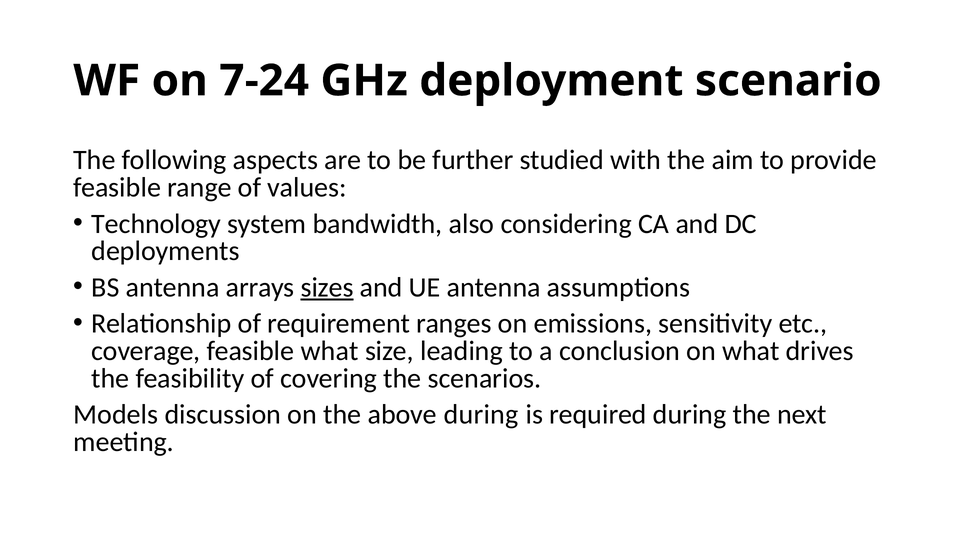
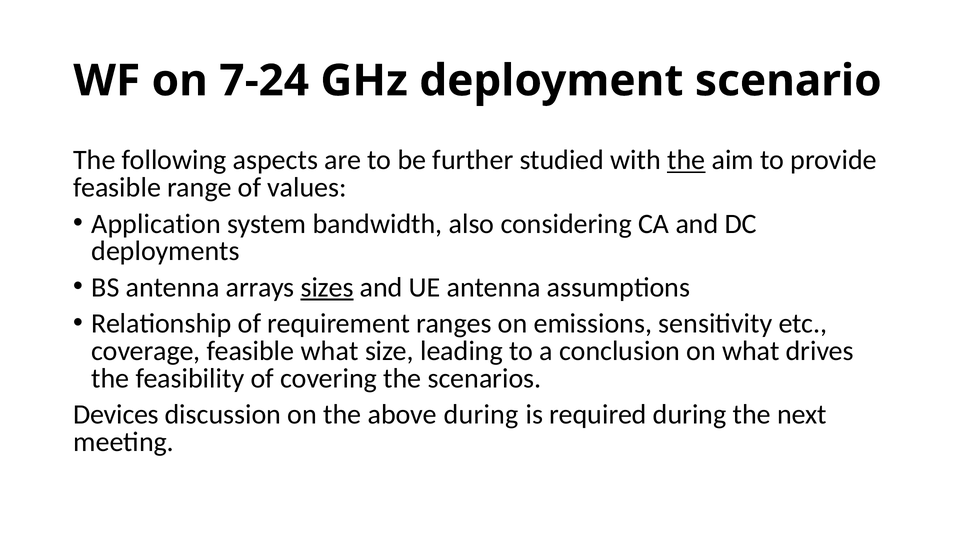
the at (686, 160) underline: none -> present
Technology: Technology -> Application
Models: Models -> Devices
